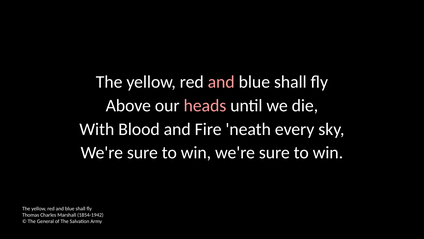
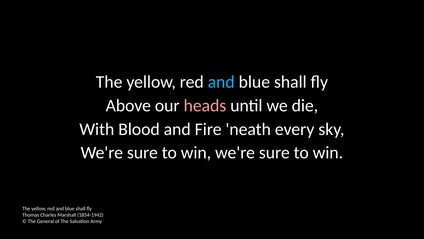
and at (221, 82) colour: pink -> light blue
